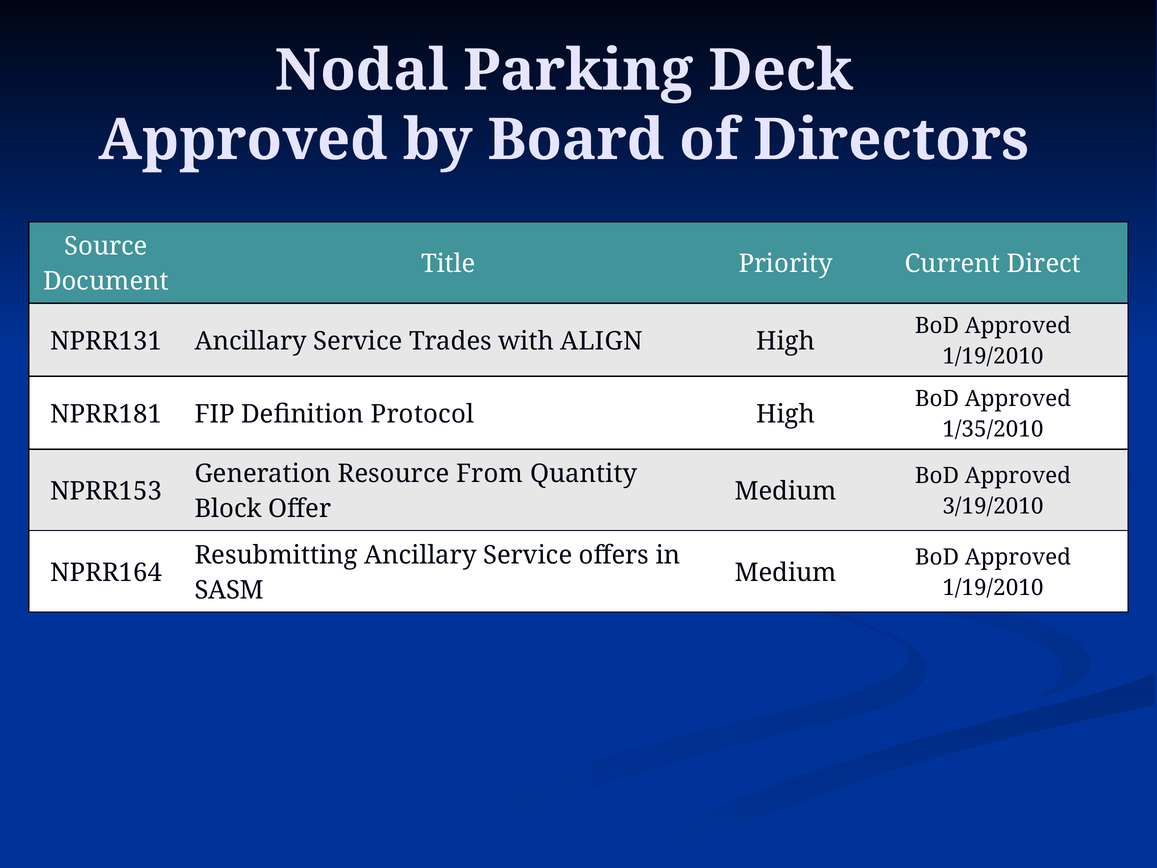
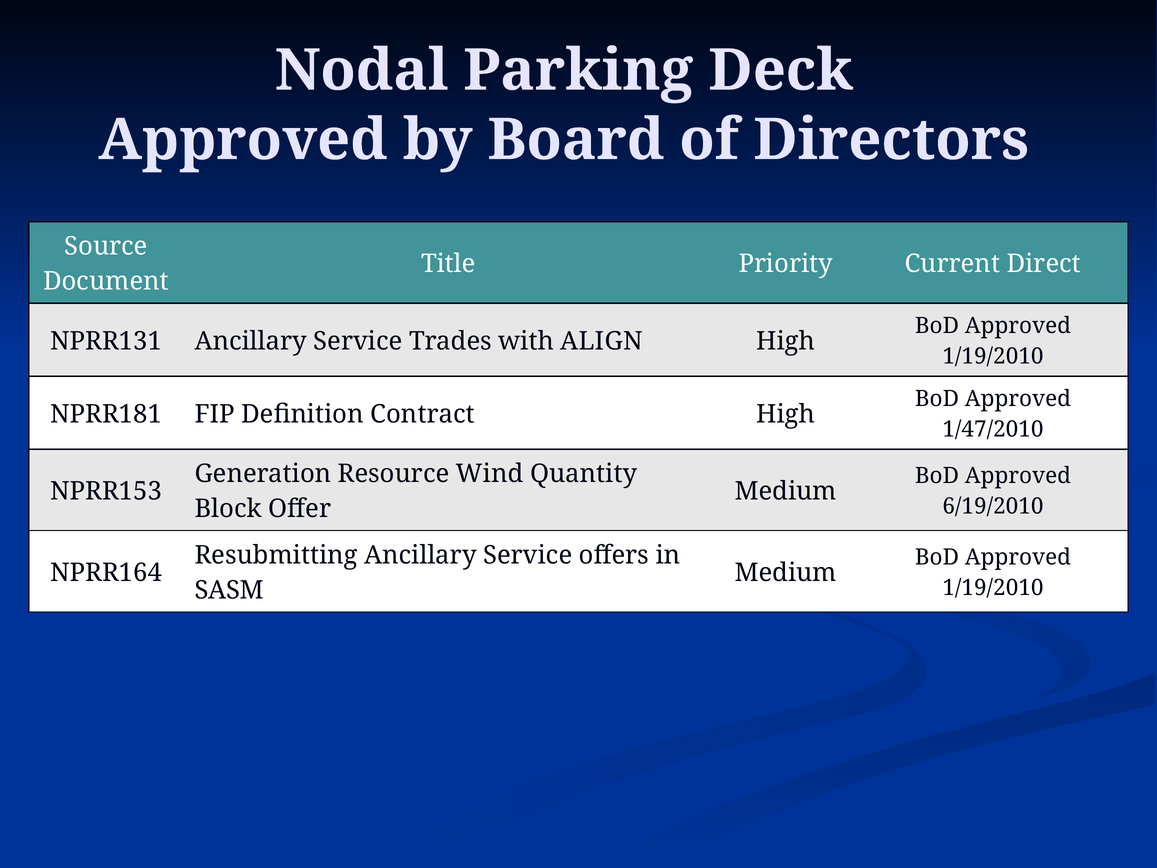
Protocol: Protocol -> Contract
1/35/2010: 1/35/2010 -> 1/47/2010
From: From -> Wind
3/19/2010: 3/19/2010 -> 6/19/2010
